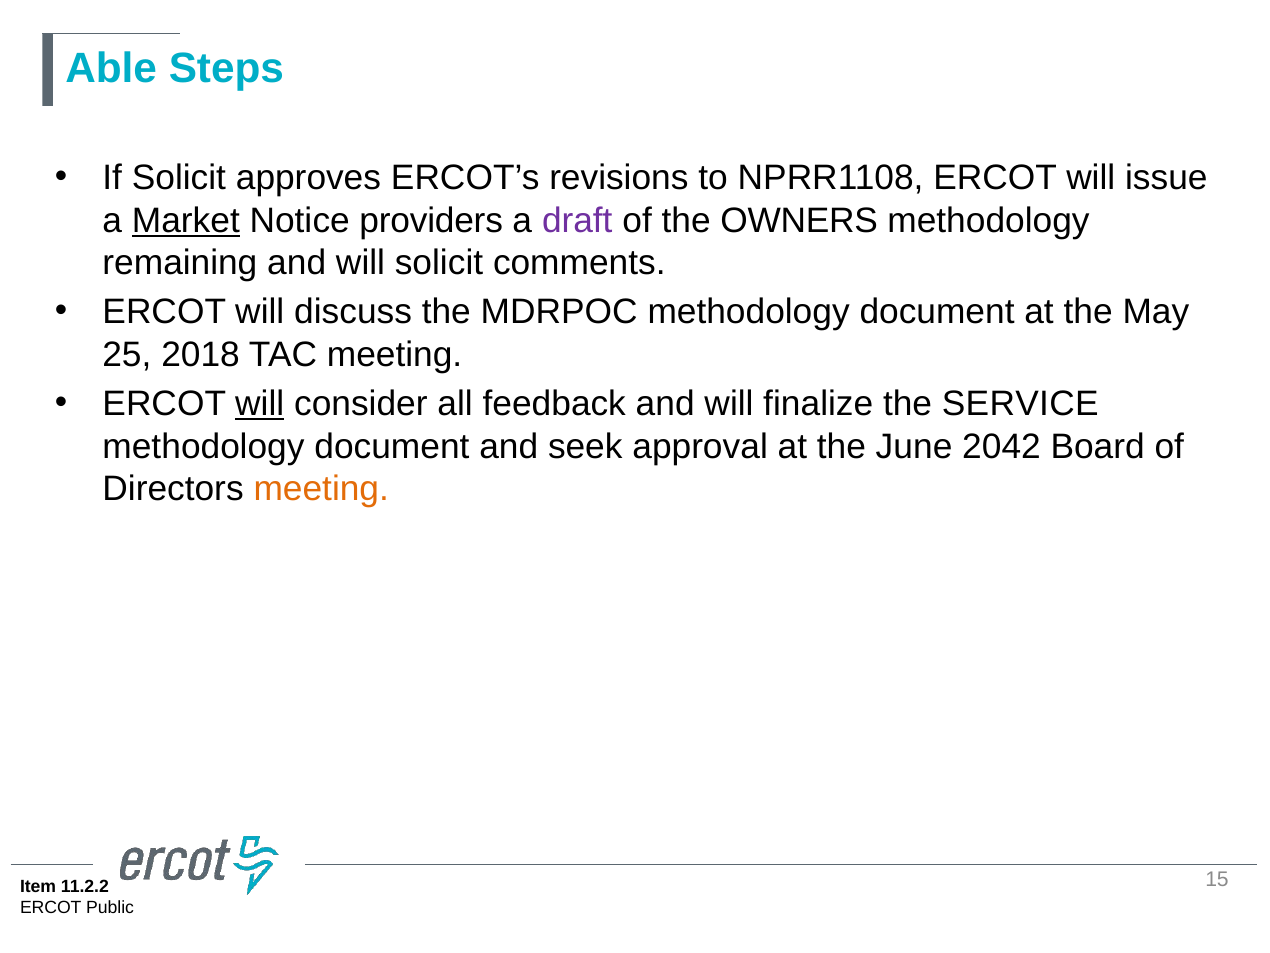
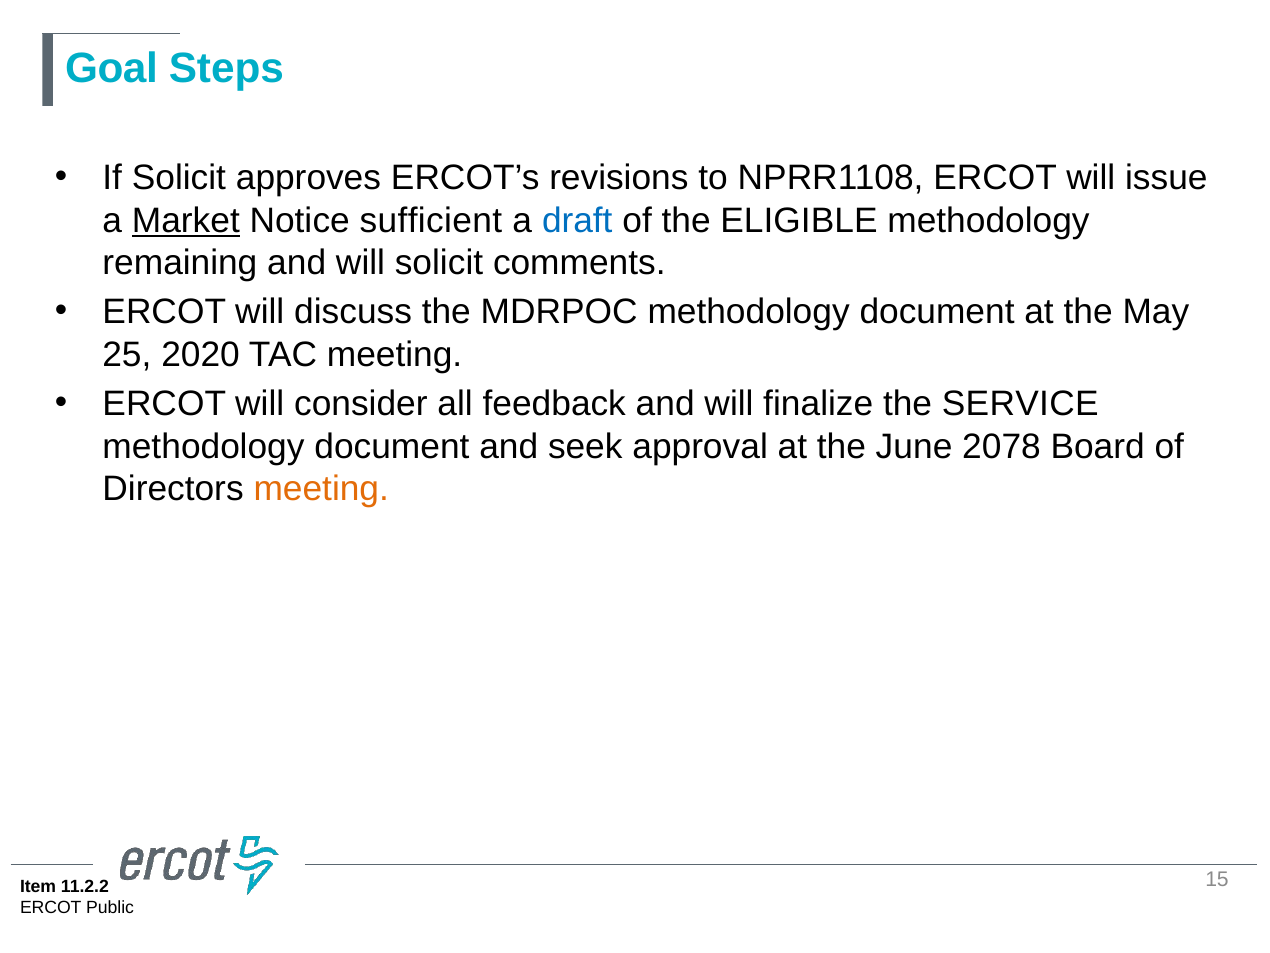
Able: Able -> Goal
providers: providers -> sufficient
draft colour: purple -> blue
OWNERS: OWNERS -> ELIGIBLE
2018: 2018 -> 2020
will at (260, 404) underline: present -> none
2042: 2042 -> 2078
